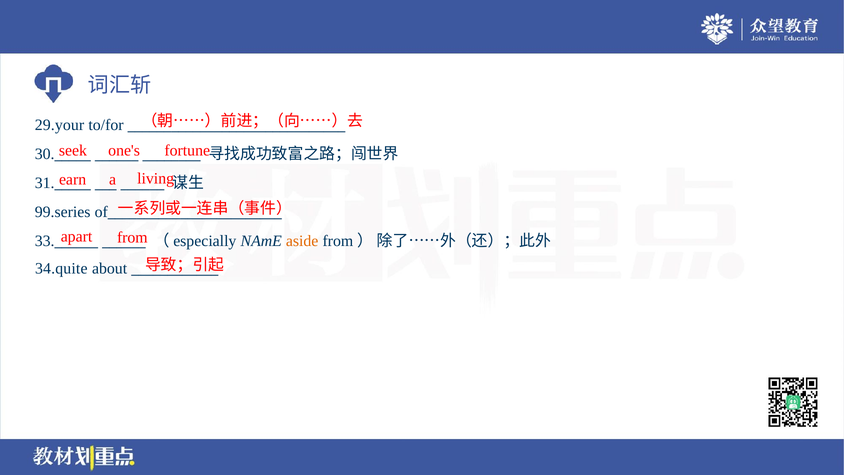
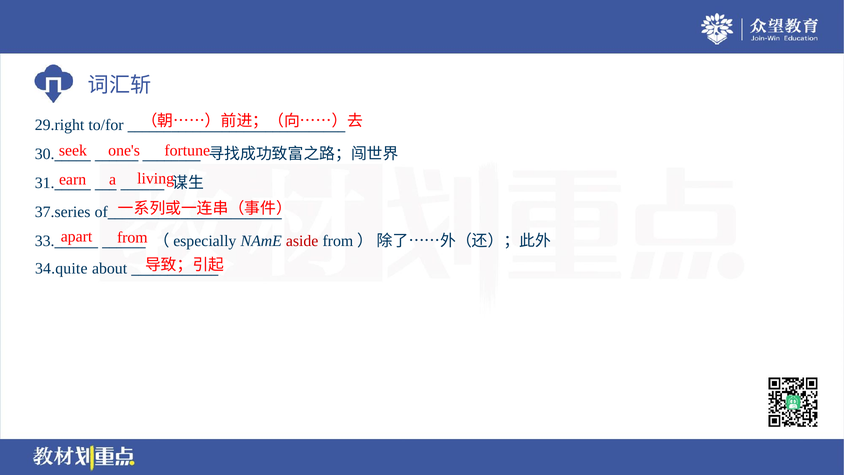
29.your: 29.your -> 29.right
99.series: 99.series -> 37.series
aside colour: orange -> red
